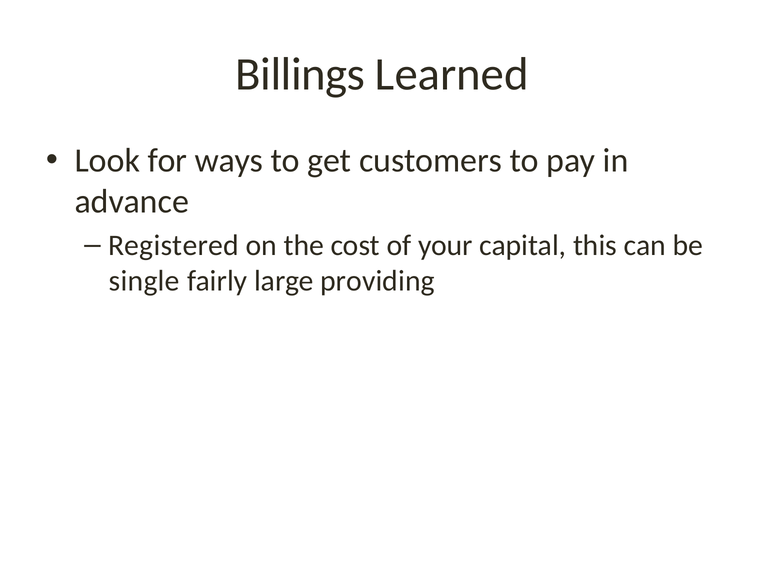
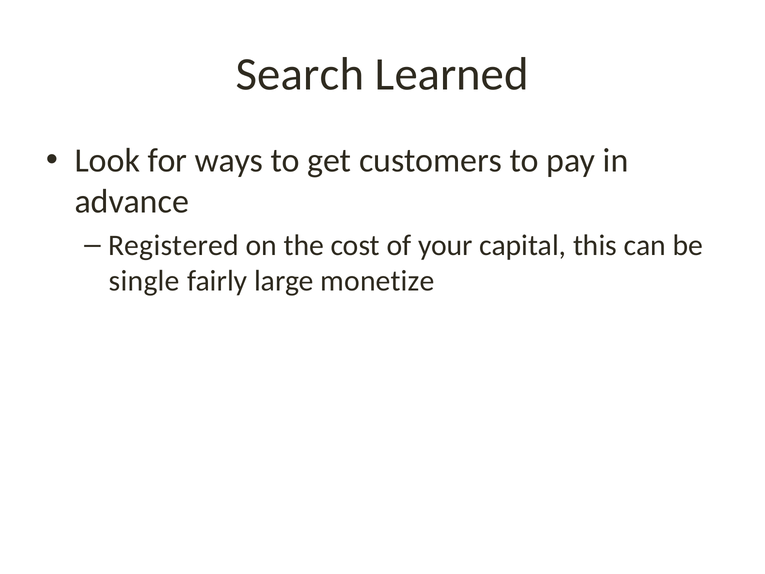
Billings: Billings -> Search
providing: providing -> monetize
